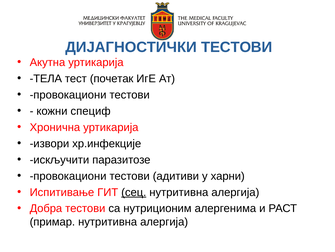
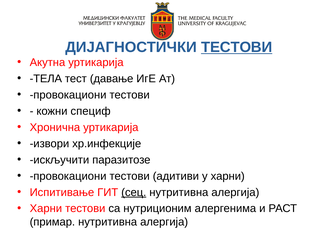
ТЕСТОВИ at (237, 47) underline: none -> present
почетак: почетак -> давање
Добра at (46, 208): Добра -> Харни
